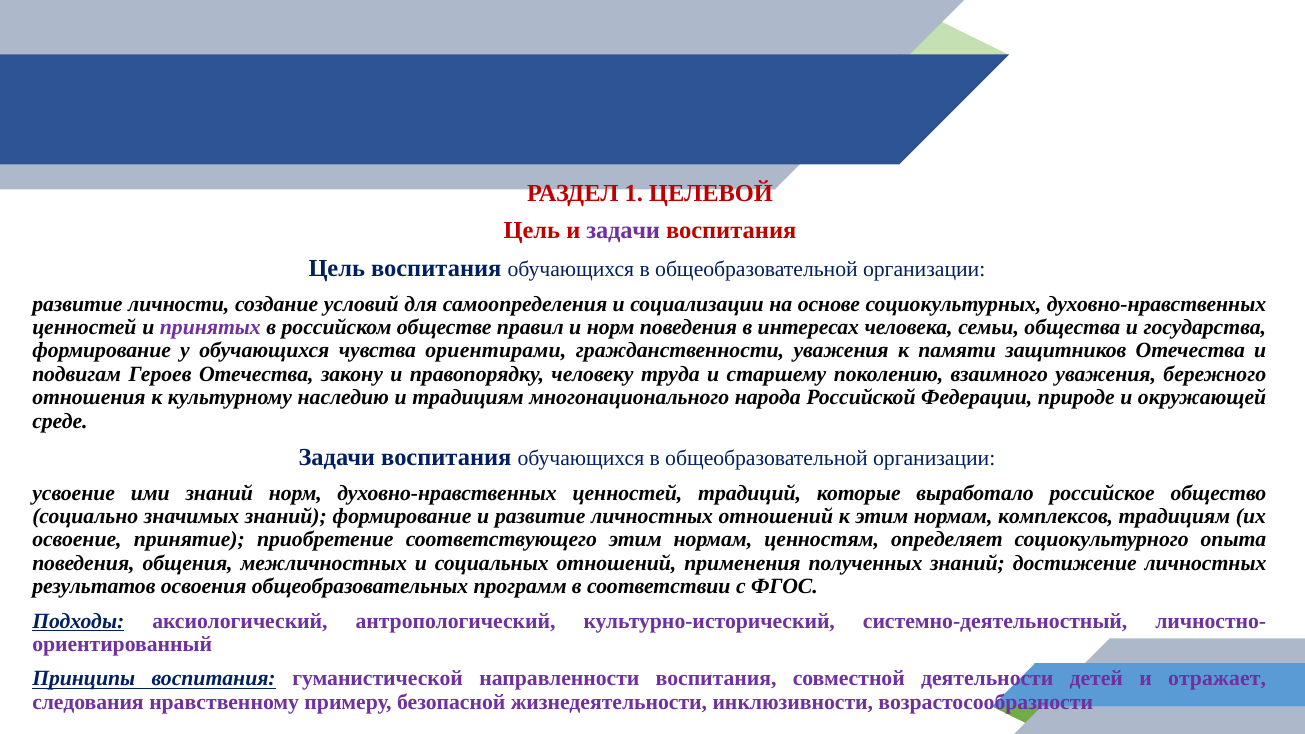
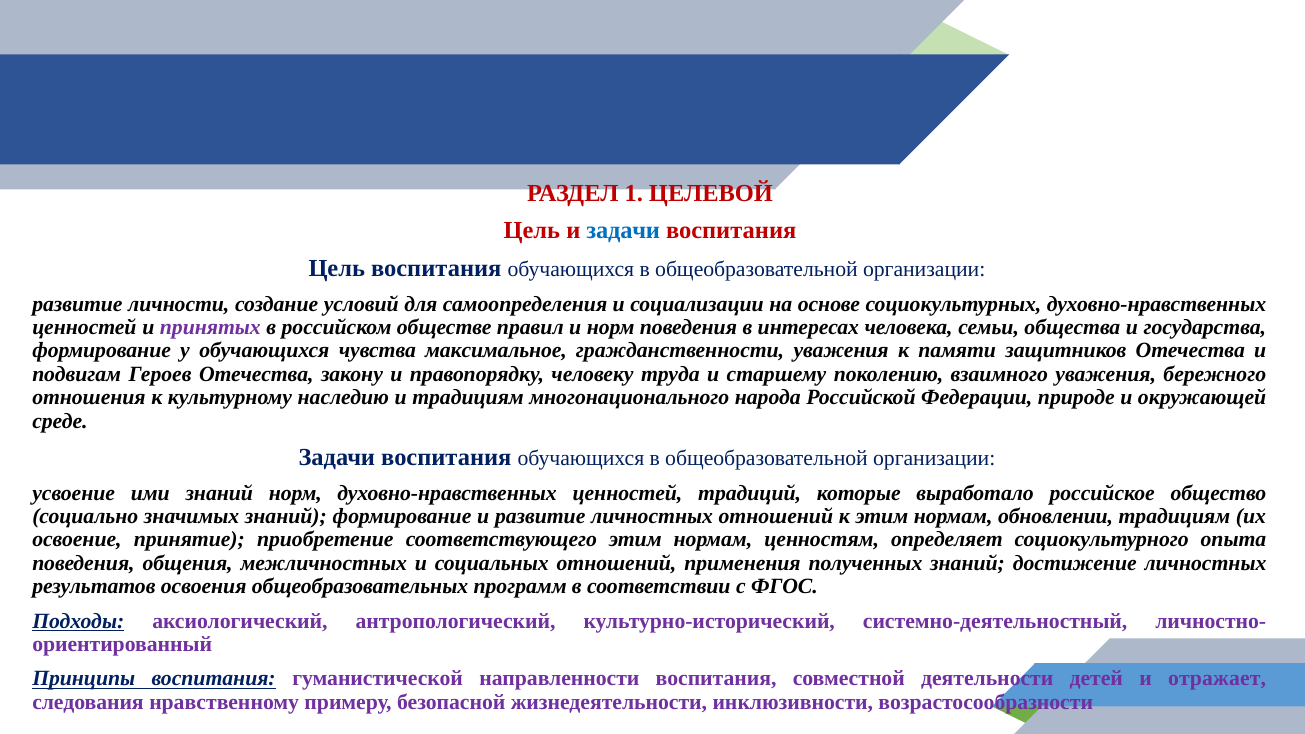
задачи at (623, 231) colour: purple -> blue
ориентирами: ориентирами -> максимальное
комплексов: комплексов -> обновлении
